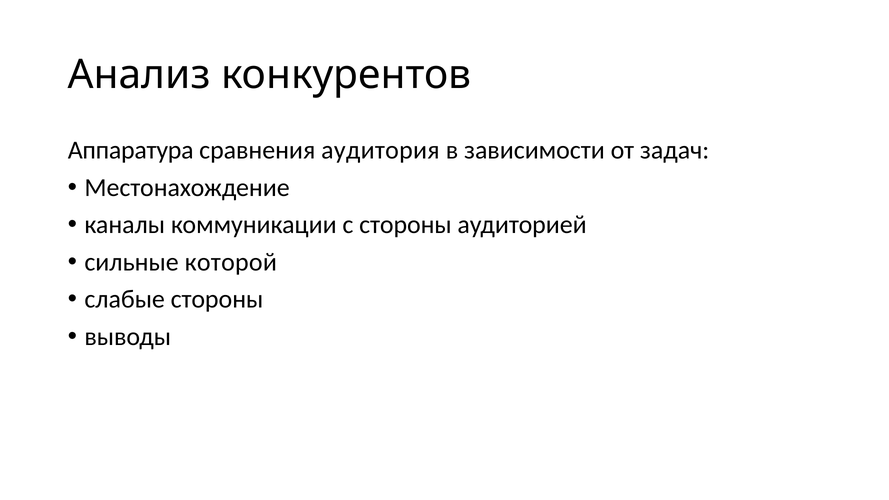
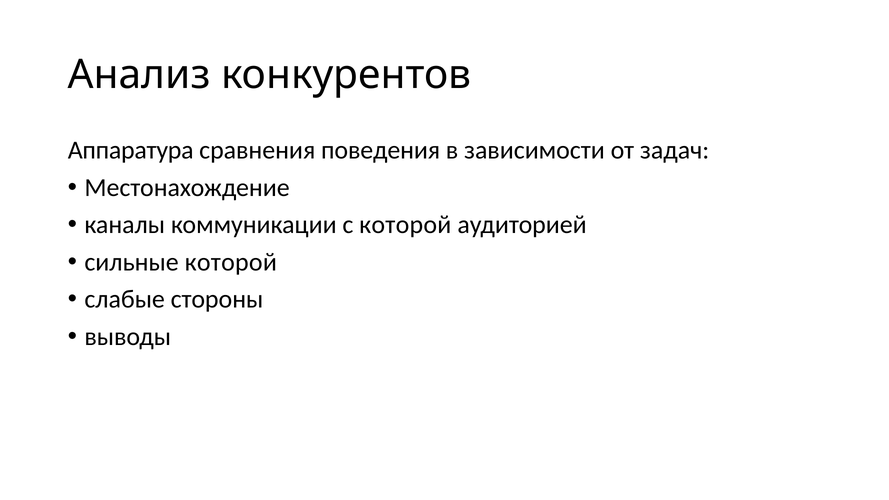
аудитория: аудитория -> поведения
с стороны: стороны -> которой
